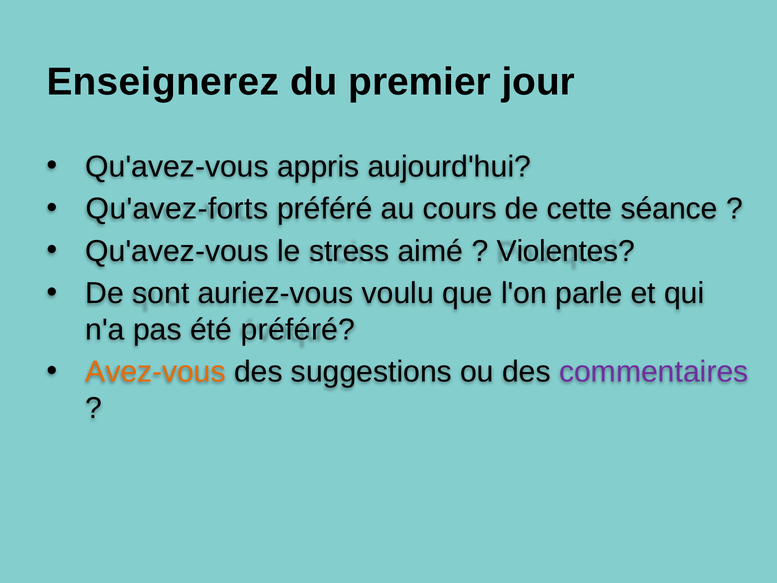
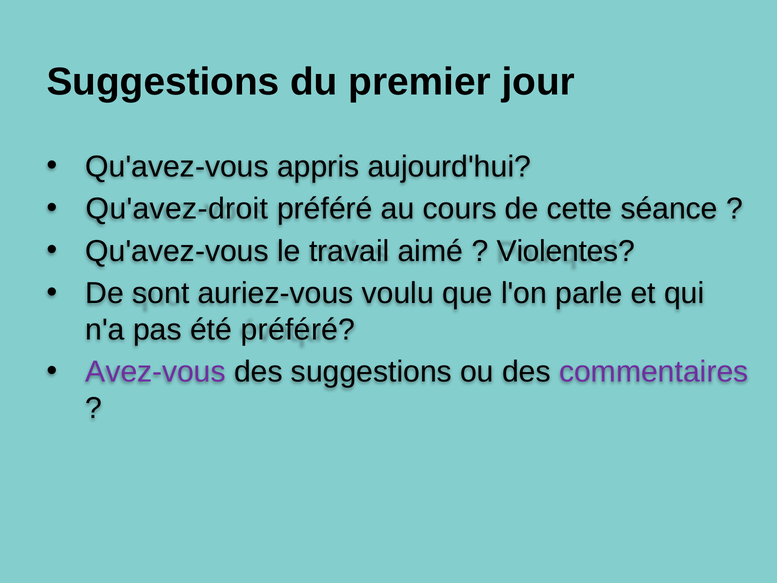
Enseignerez at (163, 82): Enseignerez -> Suggestions
Qu'avez-forts: Qu'avez-forts -> Qu'avez-droit
stress: stress -> travail
Avez-vous colour: orange -> purple
